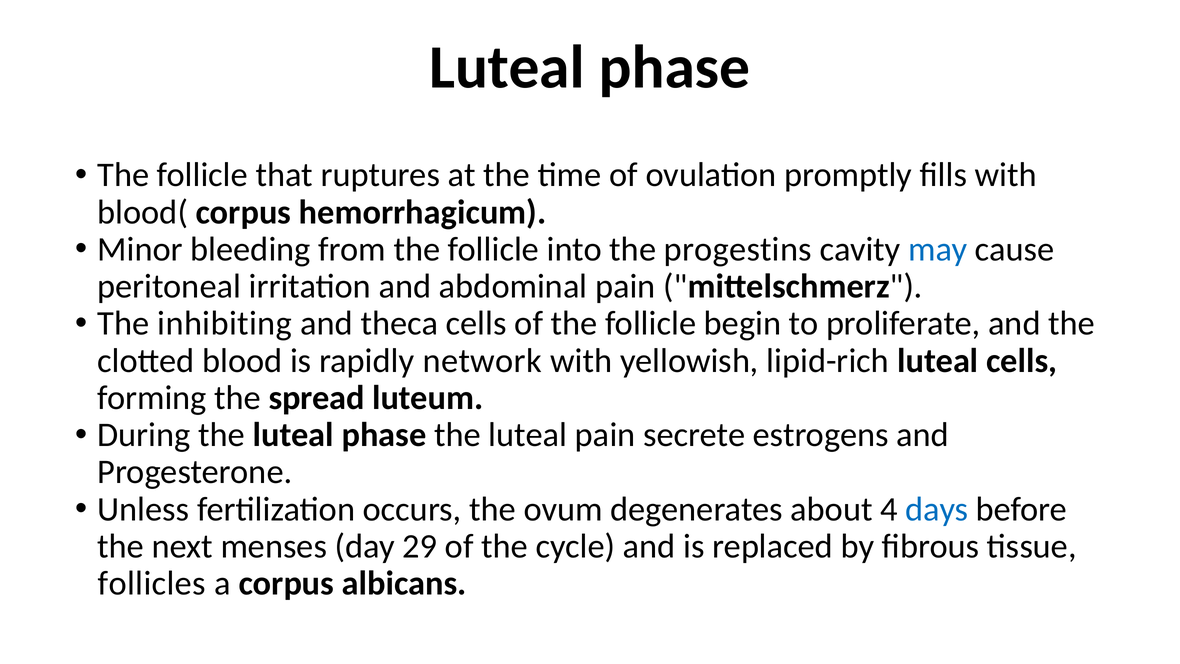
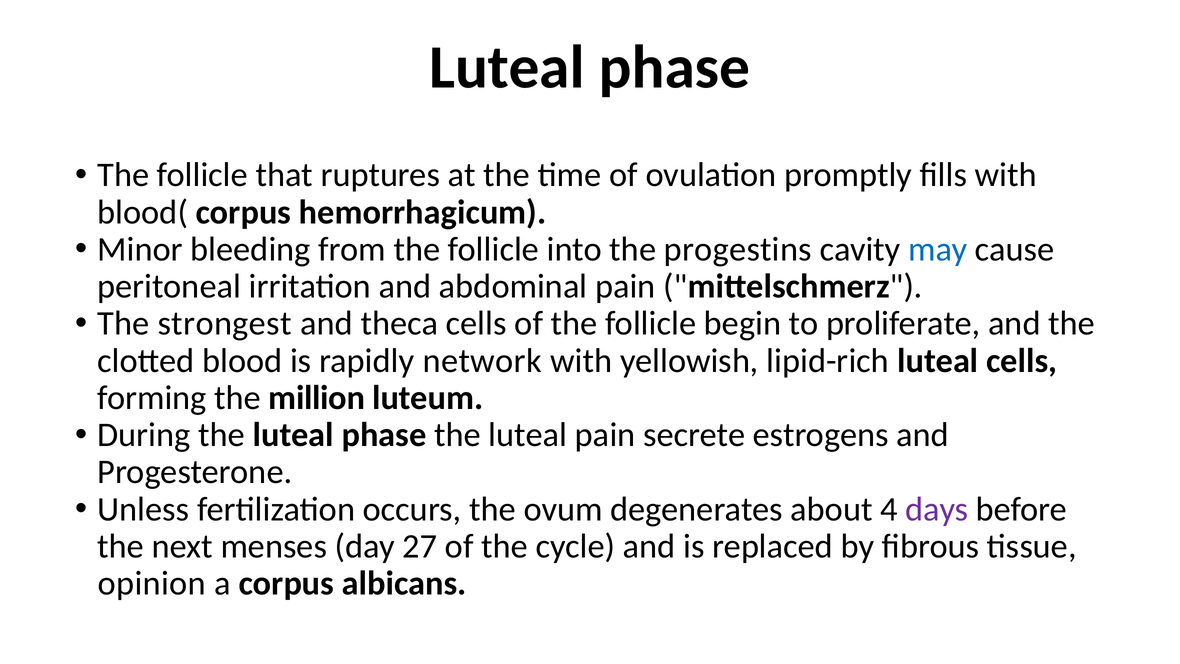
inhibiting: inhibiting -> strongest
spread: spread -> million
days colour: blue -> purple
29: 29 -> 27
follicles: follicles -> opinion
